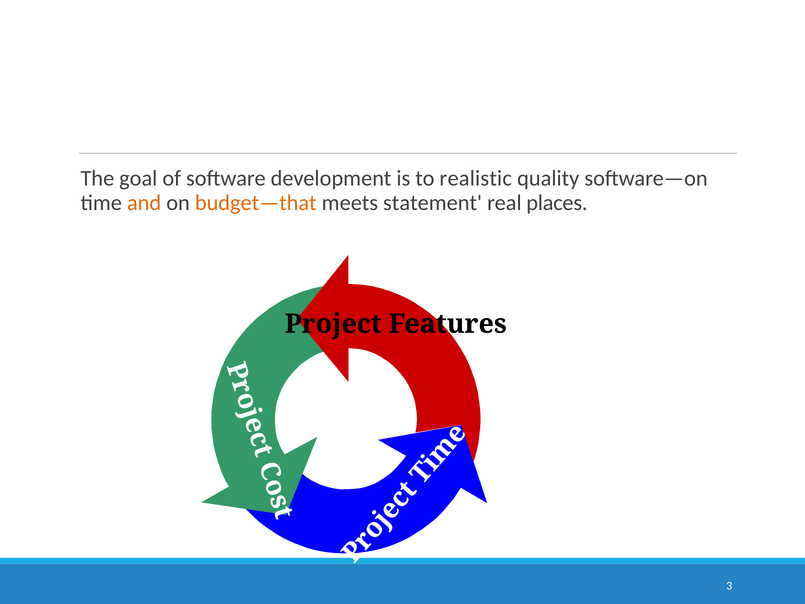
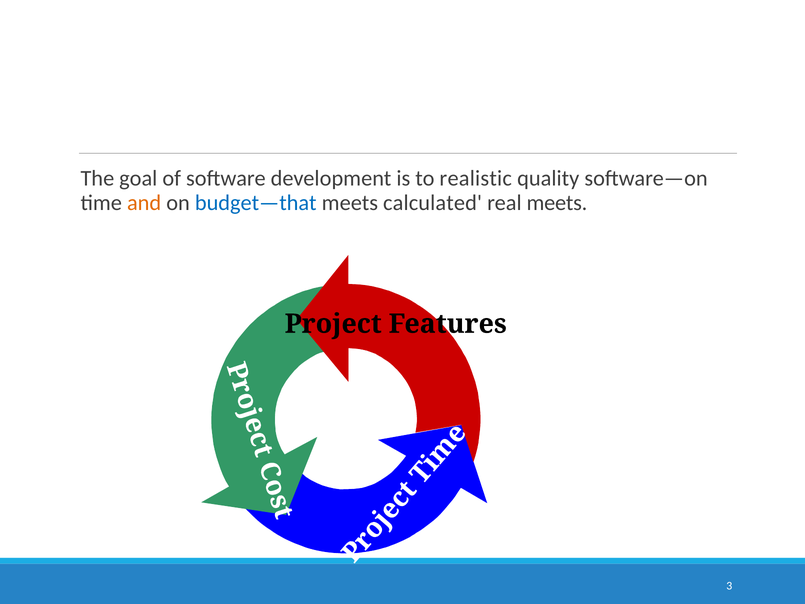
budget—that colour: orange -> blue
statement: statement -> calculated
real places: places -> meets
